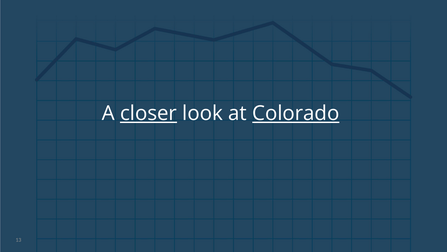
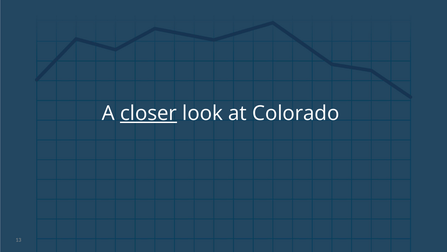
Colorado underline: present -> none
